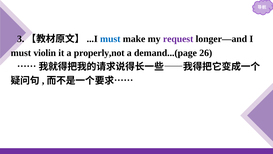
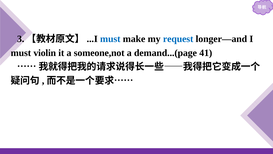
request colour: purple -> blue
properly,not: properly,not -> someone,not
26: 26 -> 41
